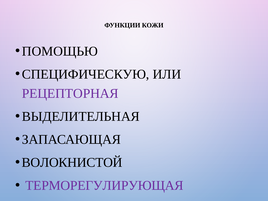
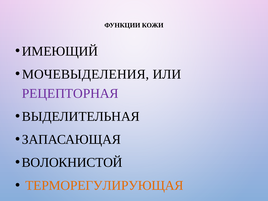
ПОМОЩЬЮ: ПОМОЩЬЮ -> ИМЕЮЩИЙ
СПЕЦИФИЧЕСКУЮ: СПЕЦИФИЧЕСКУЮ -> МОЧЕВЫДЕЛЕНИЯ
ТЕРМОРЕГУЛИРУЮЩАЯ colour: purple -> orange
